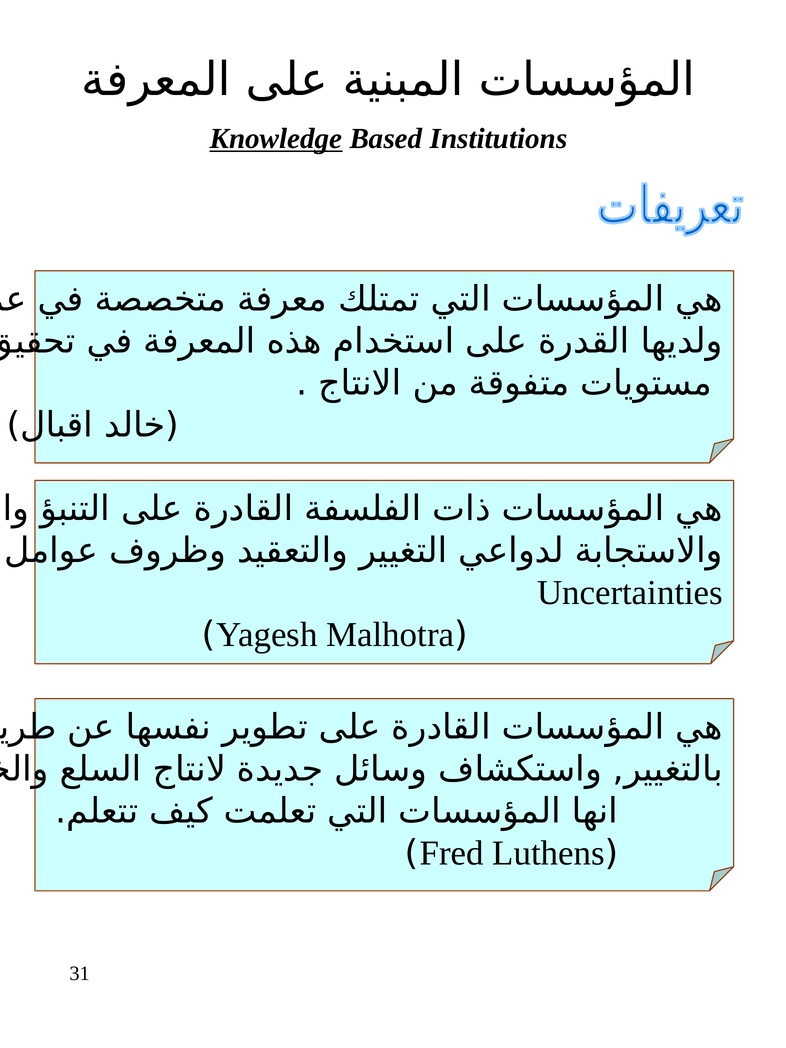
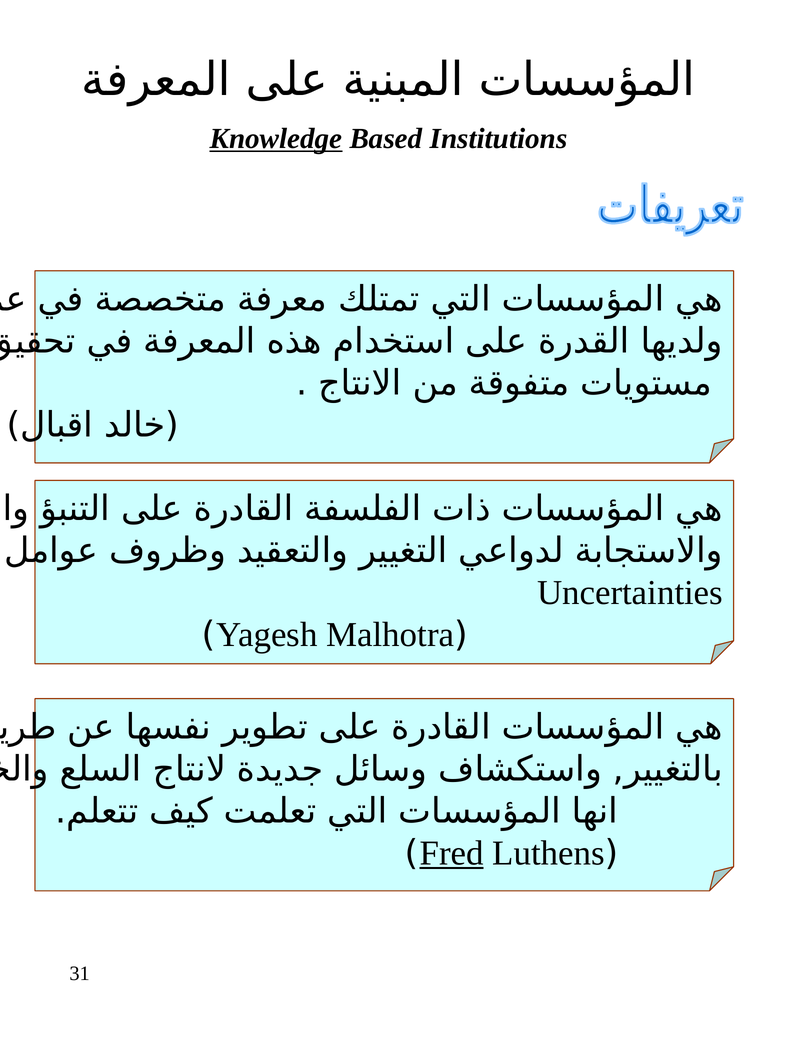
Fred underline: none -> present
